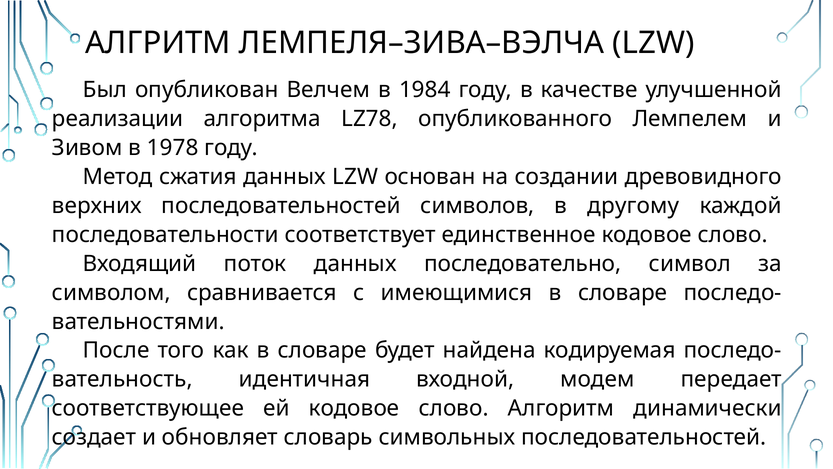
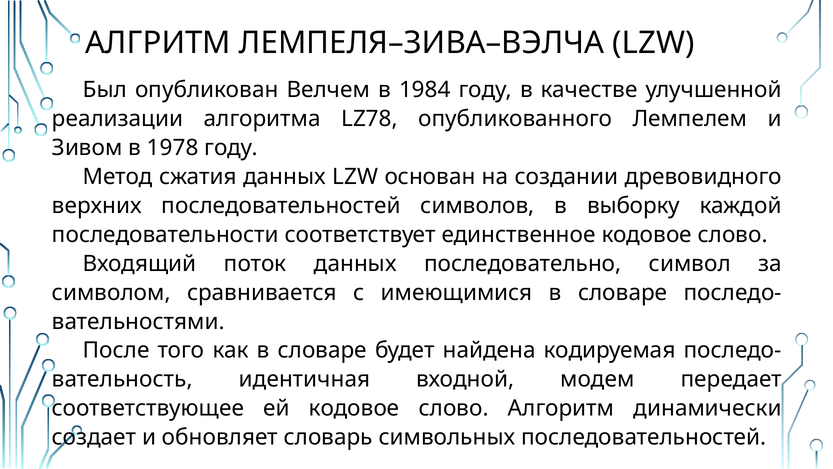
другому: другому -> выборку
